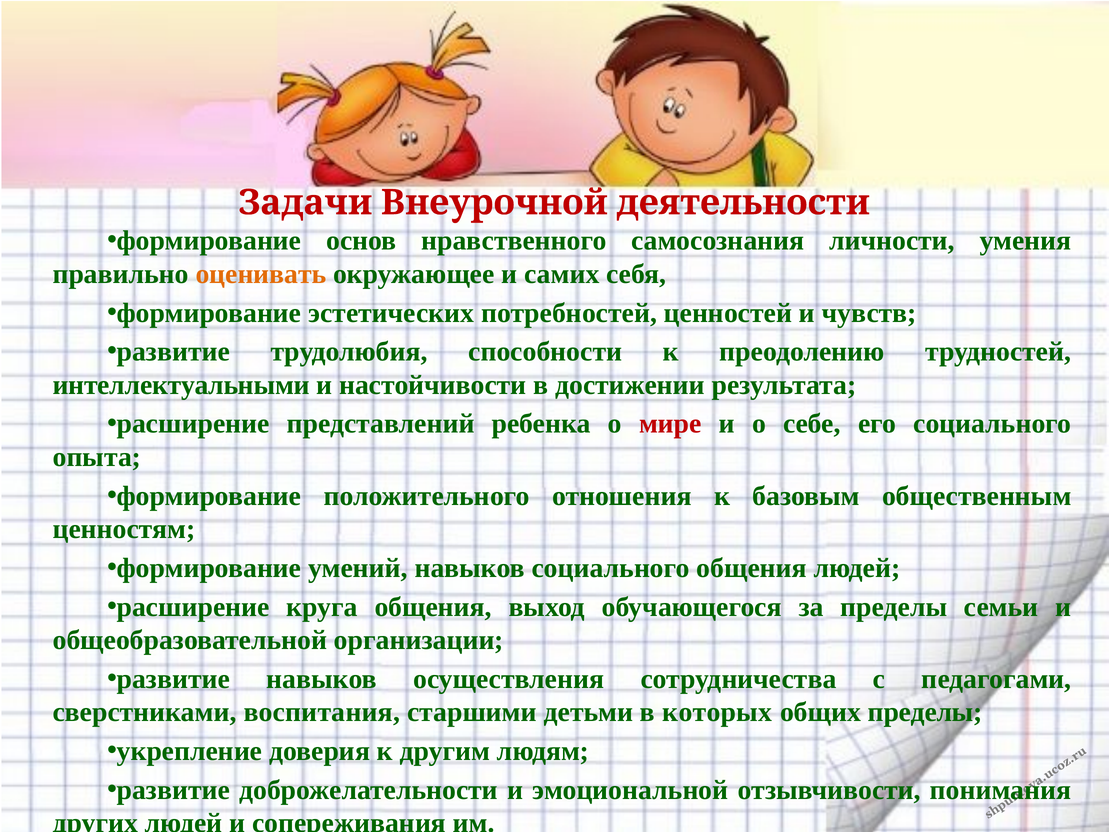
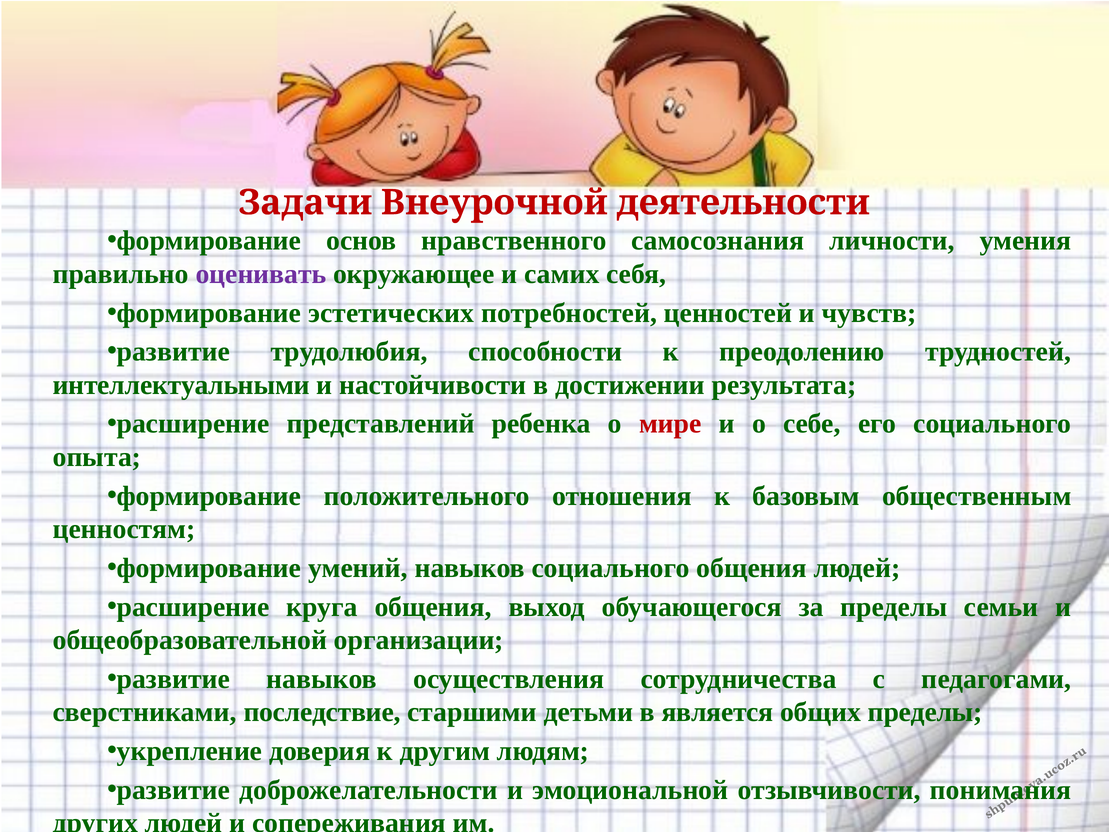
оценивать colour: orange -> purple
воспитания: воспитания -> последствие
которых: которых -> является
